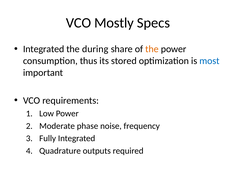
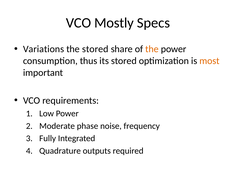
Integrated at (44, 49): Integrated -> Variations
the during: during -> stored
most colour: blue -> orange
